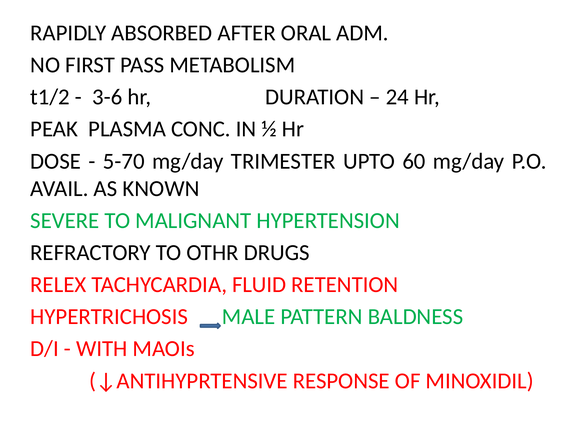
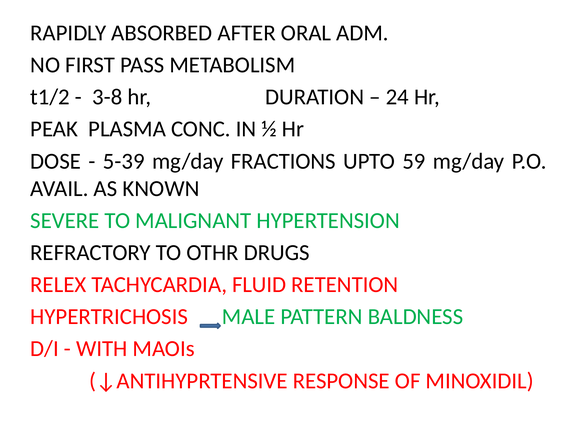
3-6: 3-6 -> 3-8
5-70: 5-70 -> 5-39
TRIMESTER: TRIMESTER -> FRACTIONS
60: 60 -> 59
